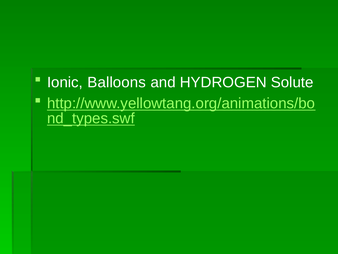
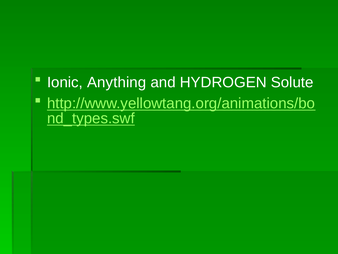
Balloons: Balloons -> Anything
